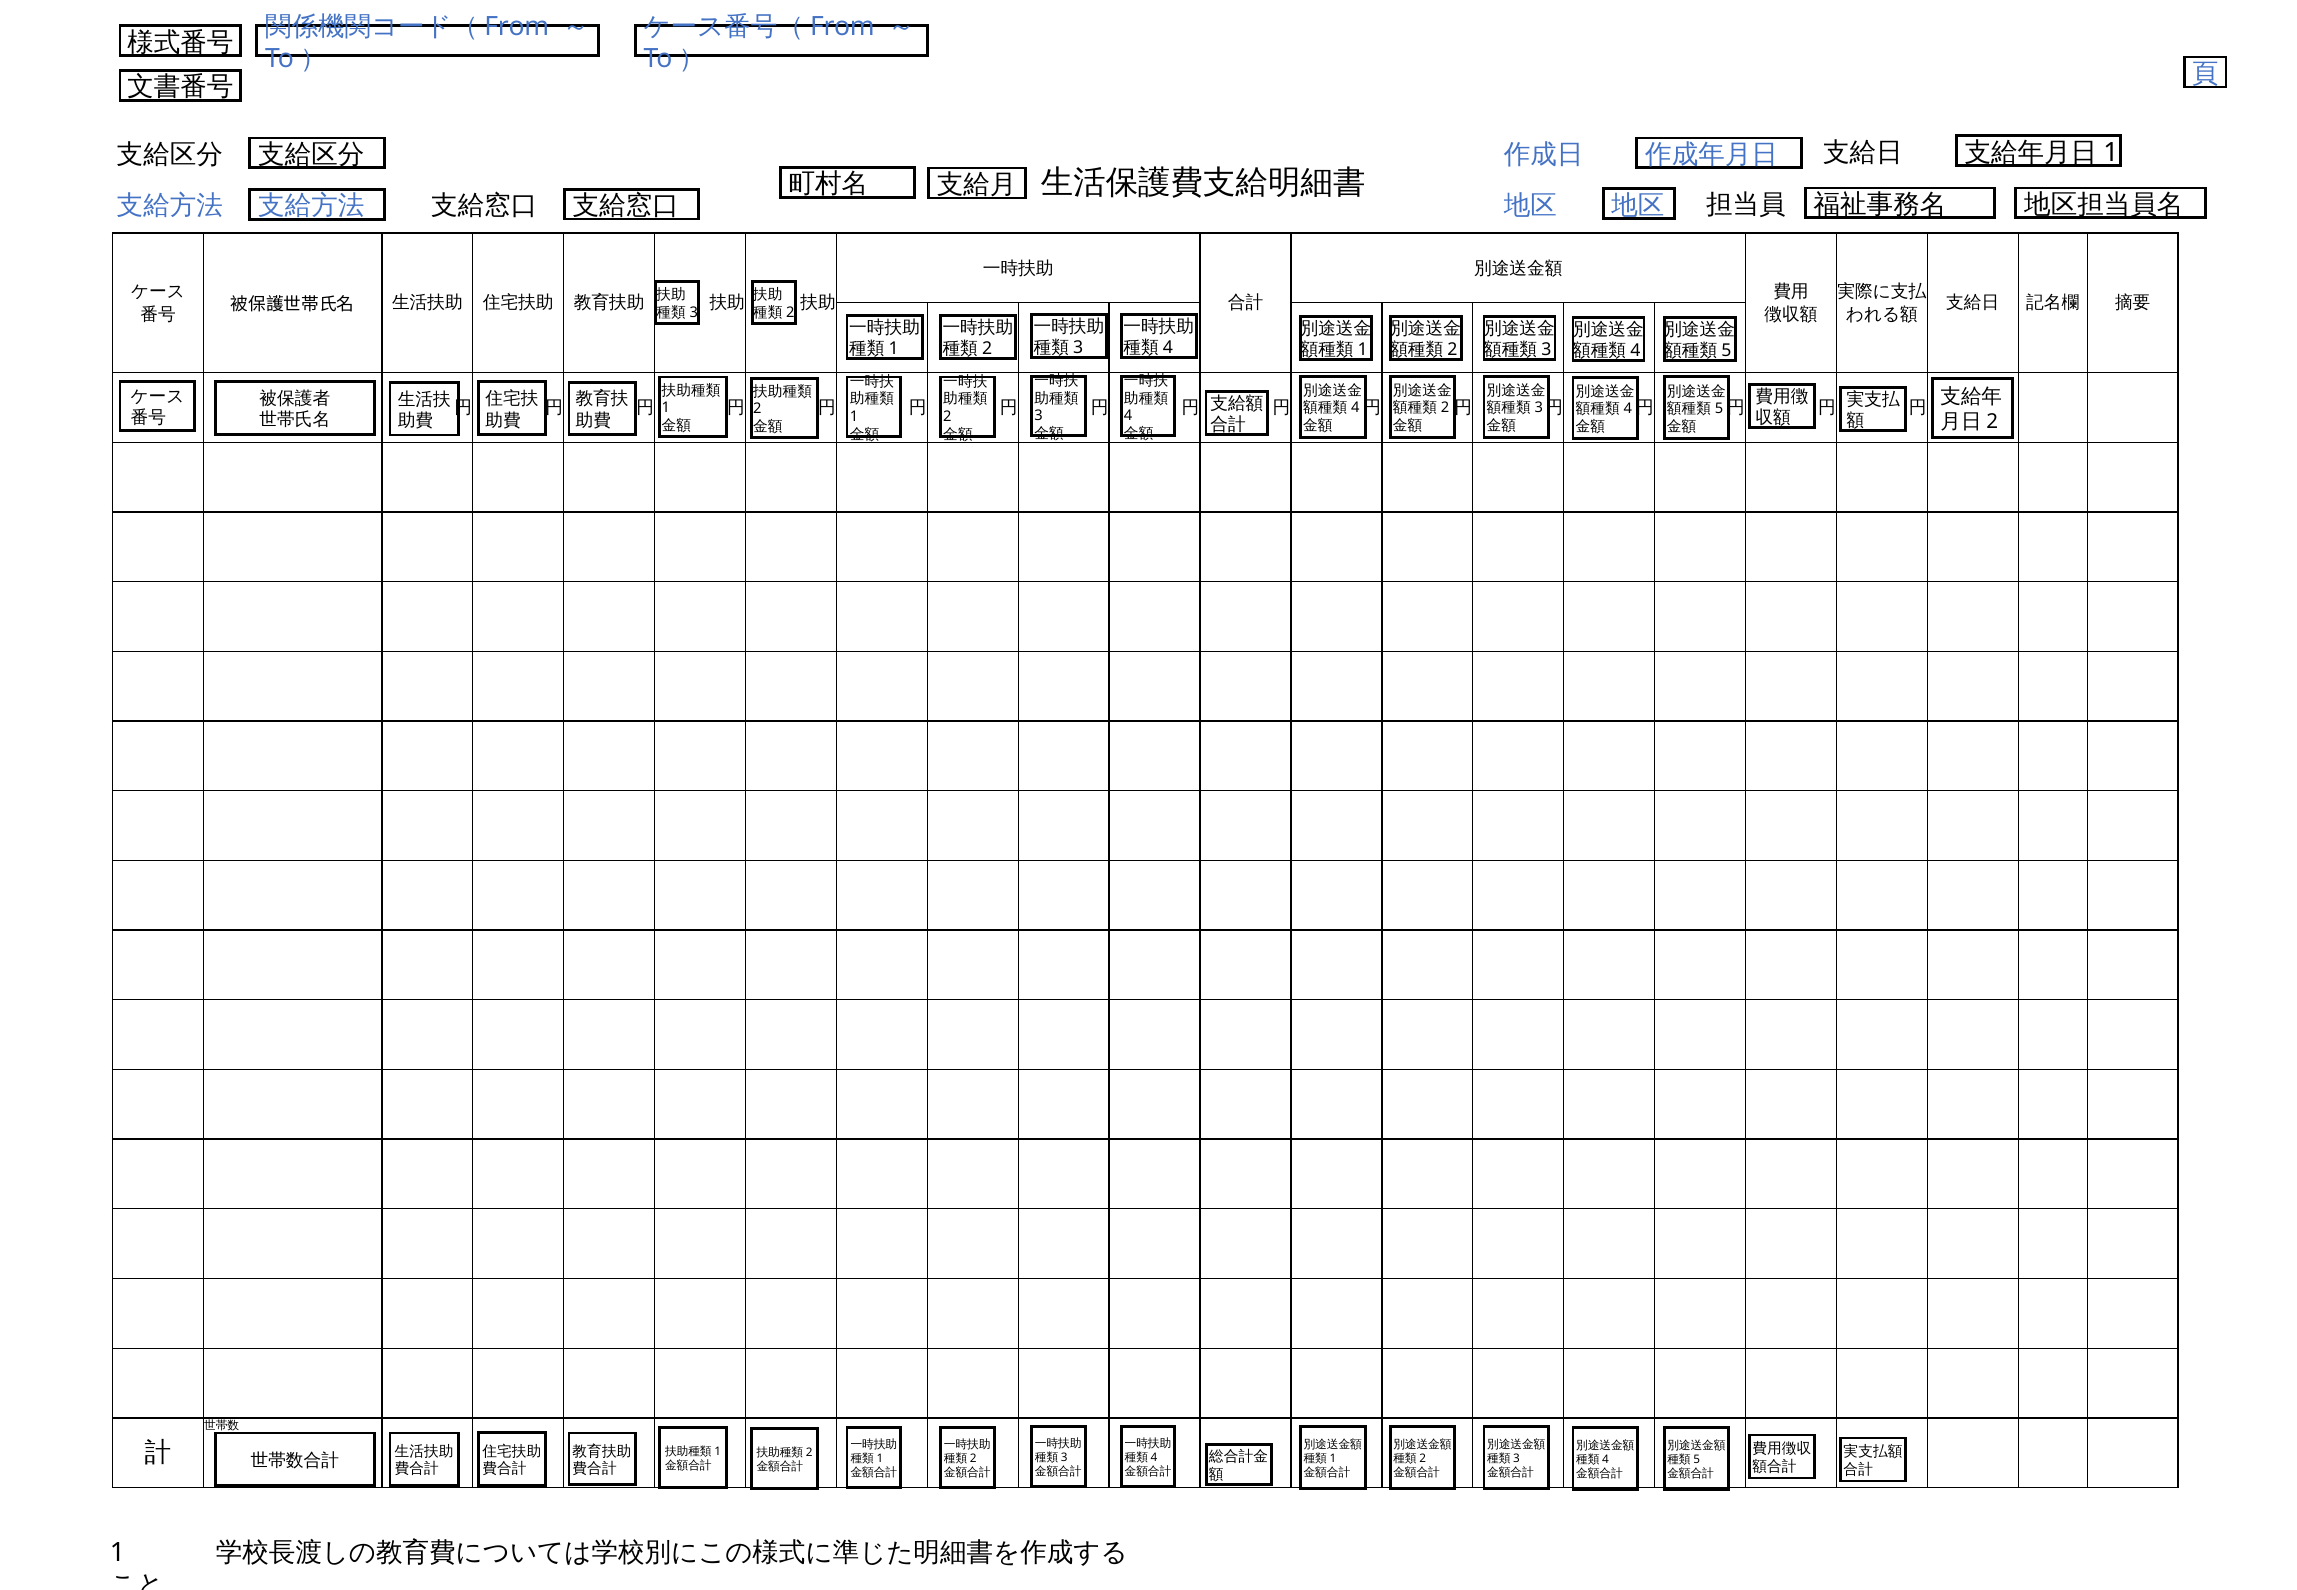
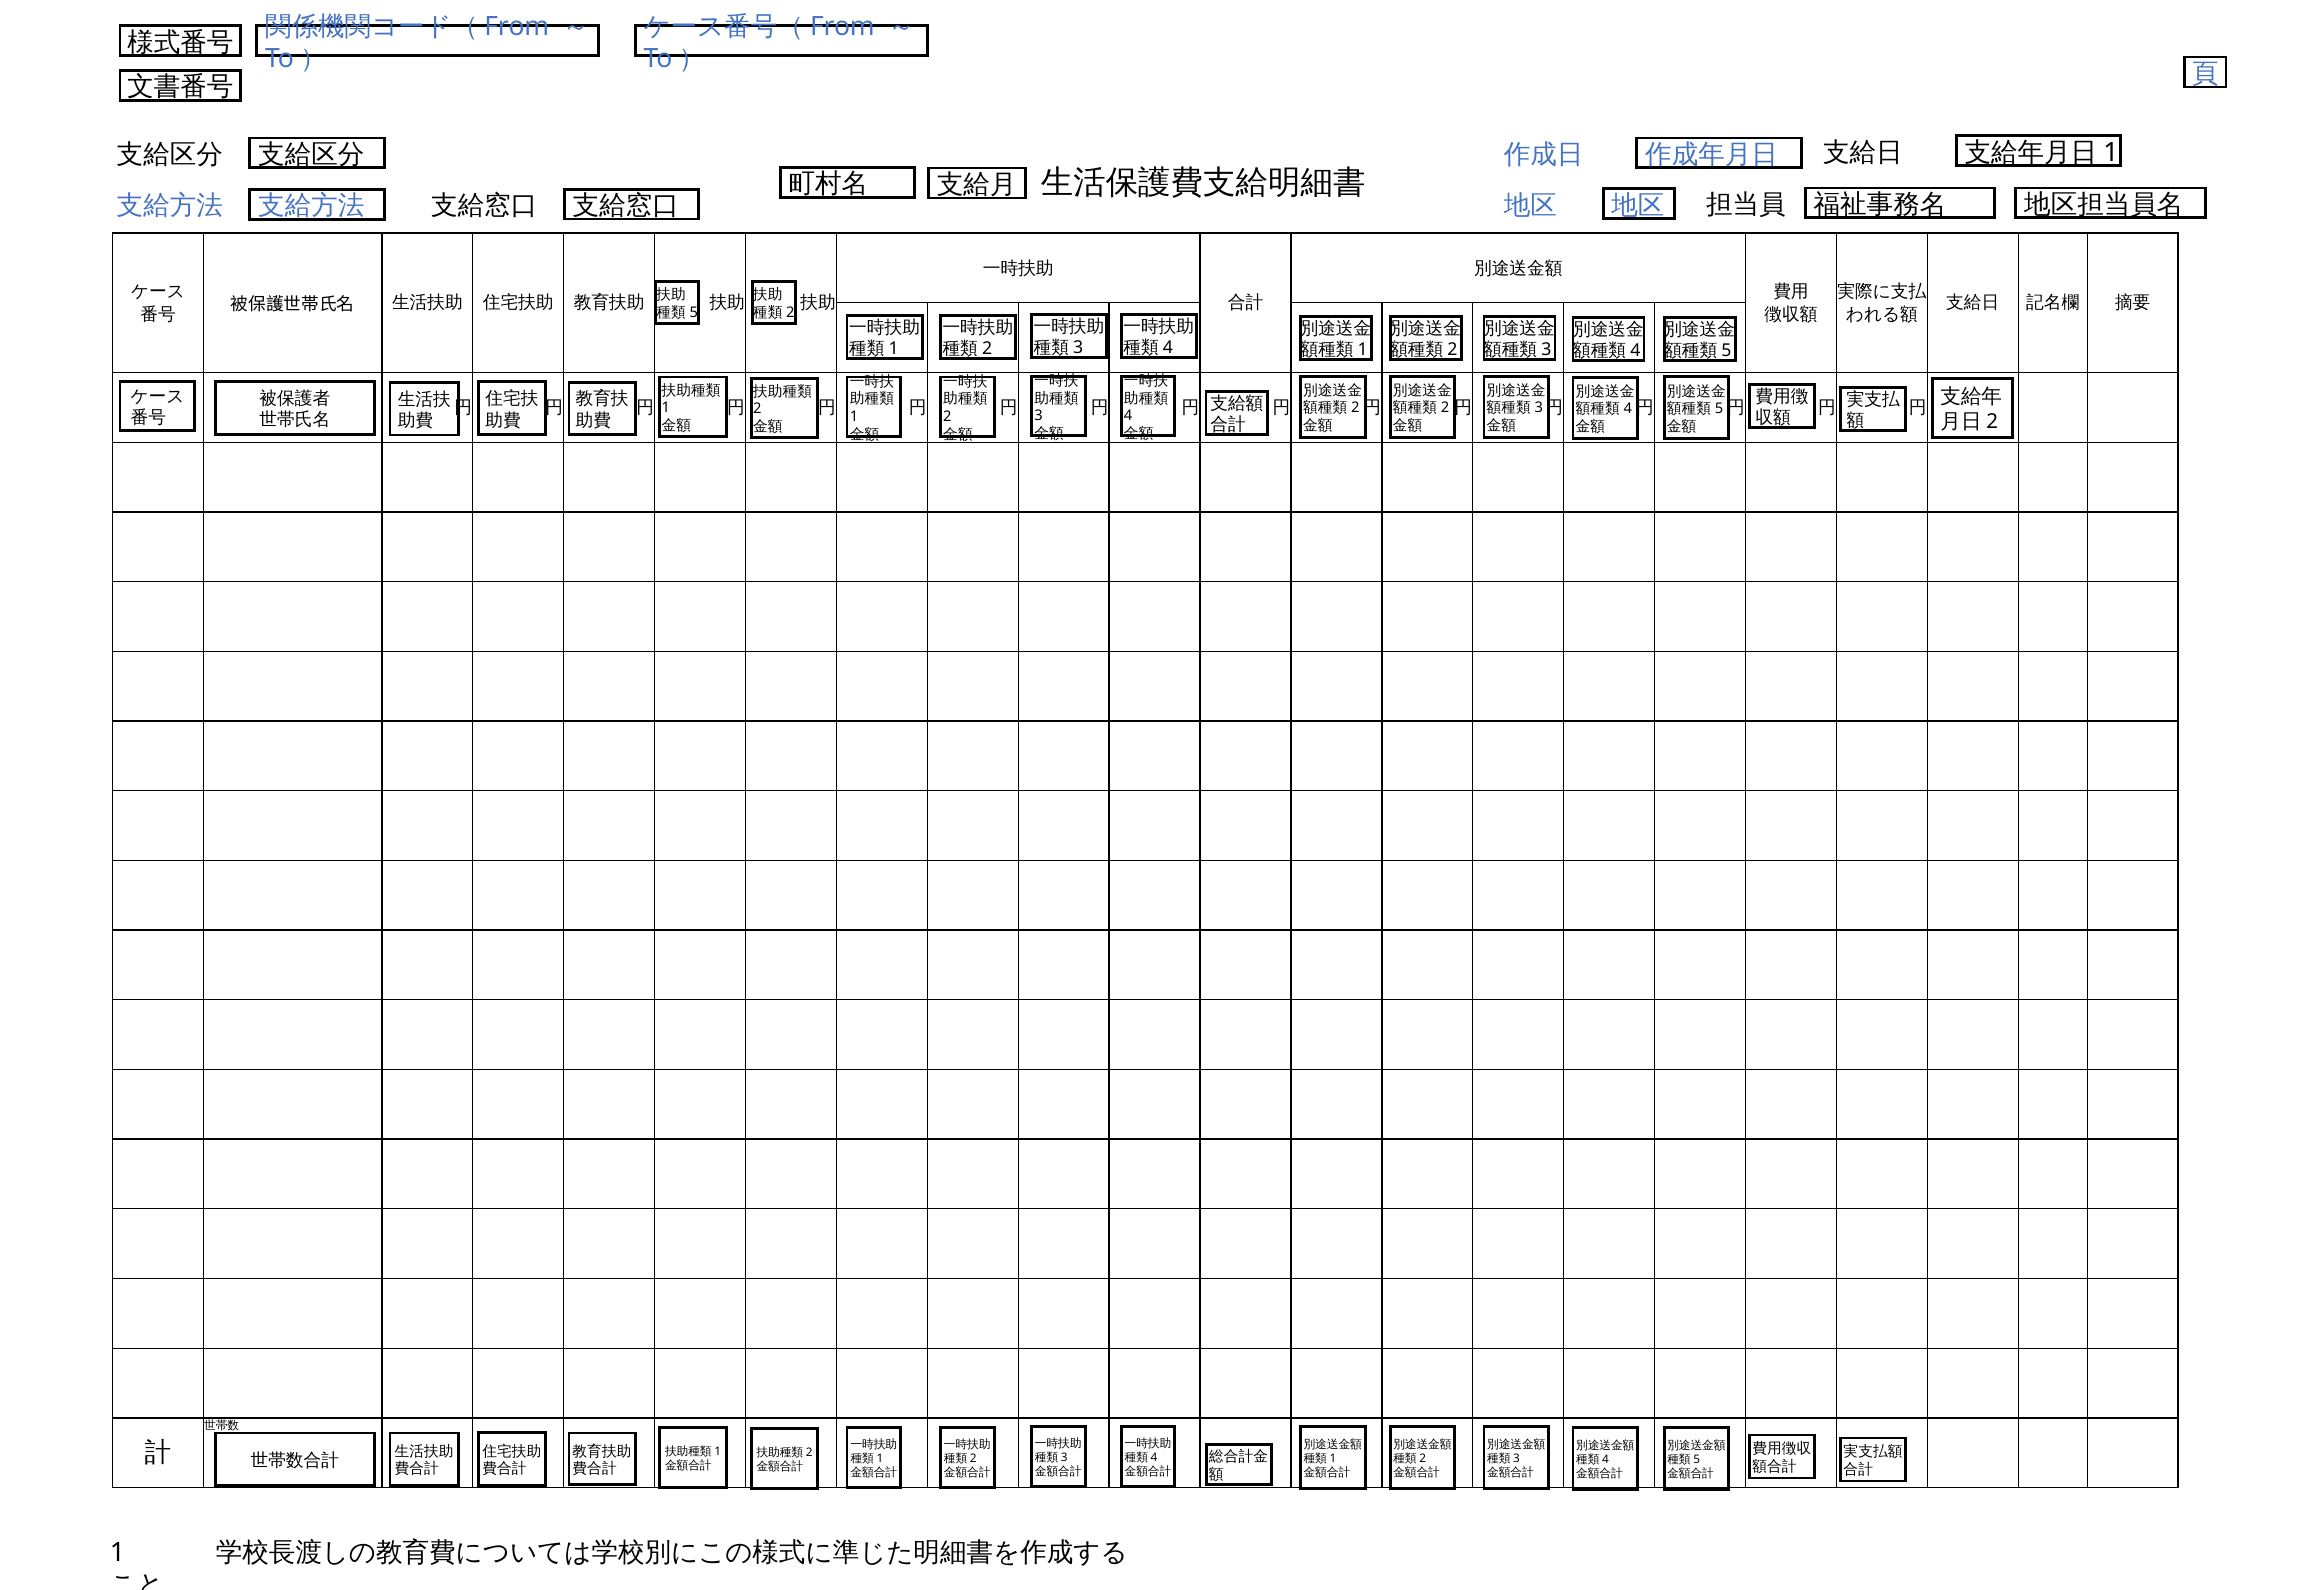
3 at (694, 313): 3 -> 5
4 at (1355, 408): 4 -> 2
